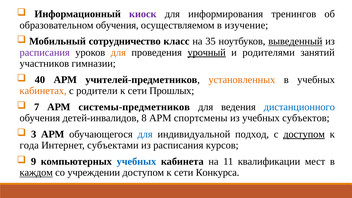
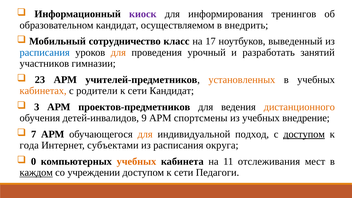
образовательном обучения: обучения -> кандидат
изучение: изучение -> внедрить
35: 35 -> 17
выведенный underline: present -> none
расписания at (45, 52) colour: purple -> blue
урочный underline: present -> none
родителями: родителями -> разработать
40: 40 -> 23
сети Прошлых: Прошлых -> Кандидат
7: 7 -> 3
системы-предметников: системы-предметников -> проектов-предметников
дистанционного colour: blue -> orange
8: 8 -> 9
субъектов: субъектов -> внедрение
3: 3 -> 7
для at (145, 134) colour: blue -> orange
курсов: курсов -> округа
9: 9 -> 0
учебных at (136, 161) colour: blue -> orange
квалификации: квалификации -> отслеживания
Конкурса: Конкурса -> Педагоги
